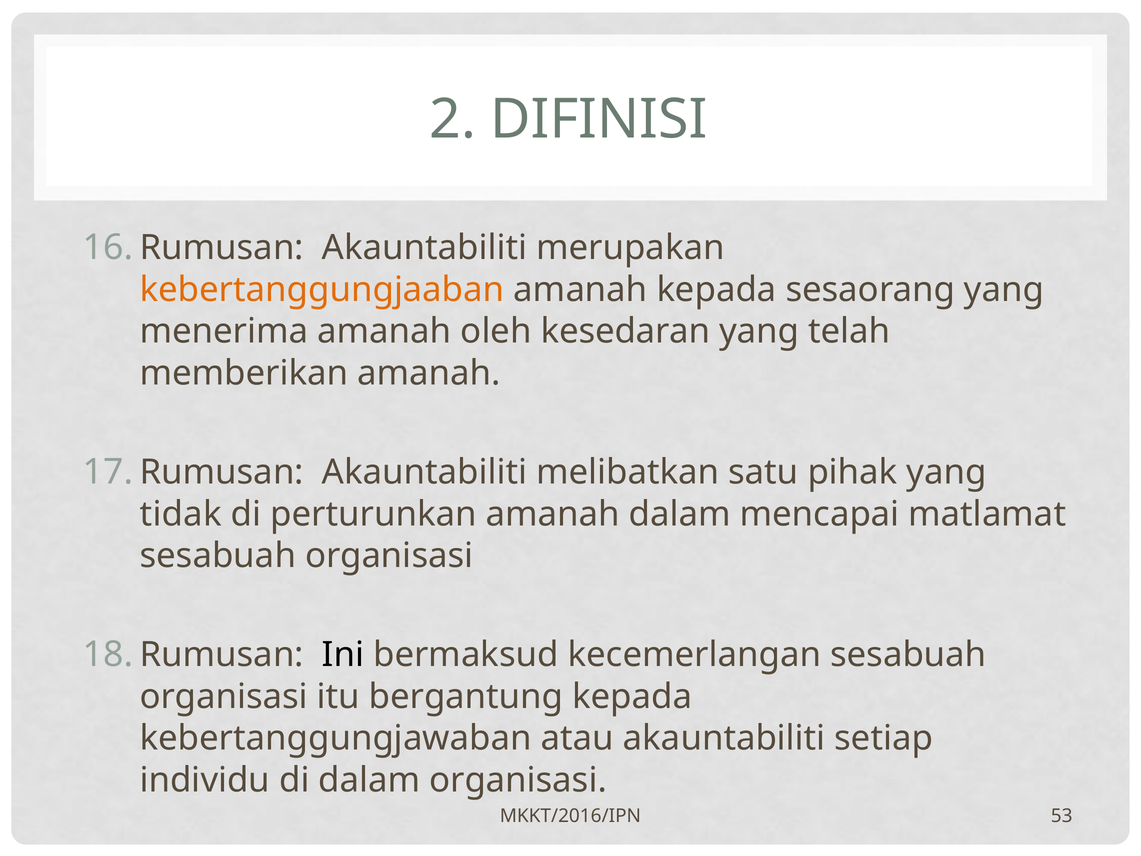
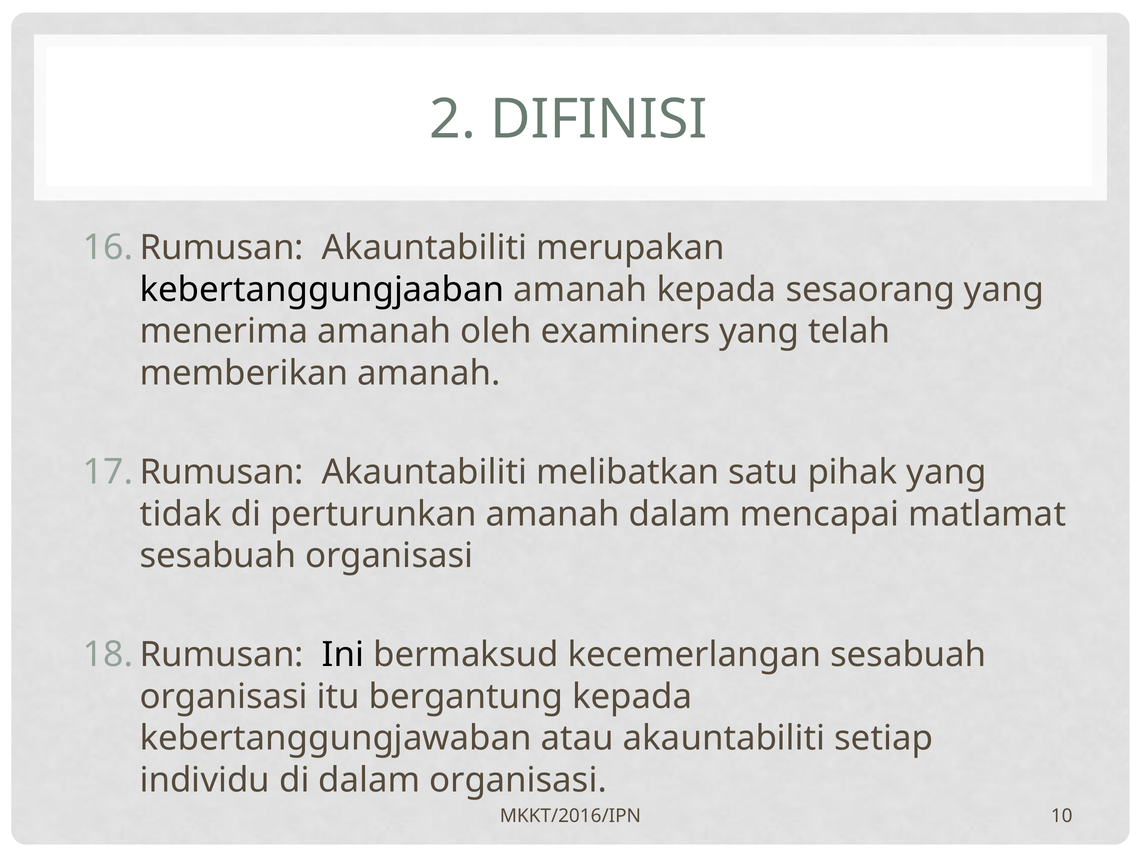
kebertanggungjaaban colour: orange -> black
kesedaran: kesedaran -> examiners
53: 53 -> 10
